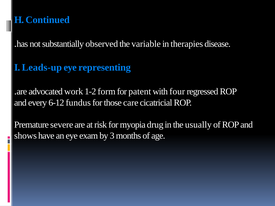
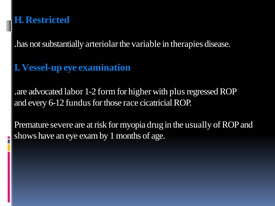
Continued: Continued -> Restricted
observed: observed -> arteriolar
Leads-up: Leads-up -> Vessel-up
representing: representing -> examination
work: work -> labor
patent: patent -> higher
four: four -> plus
care: care -> race
3: 3 -> 1
